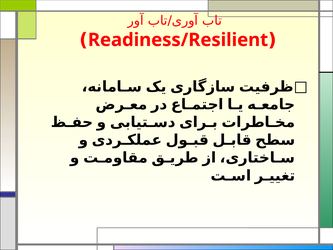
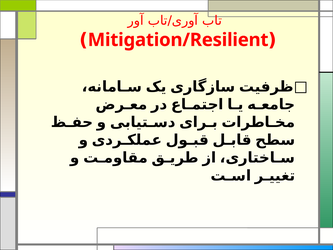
Readiness/Resilient: Readiness/Resilient -> Mitigation/Resilient
